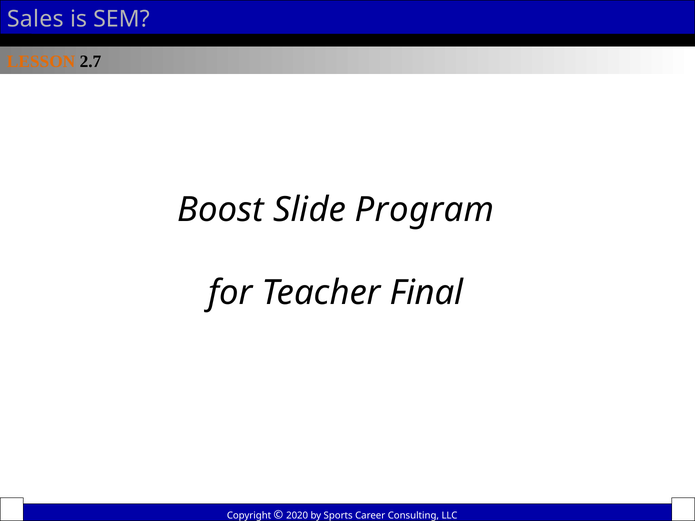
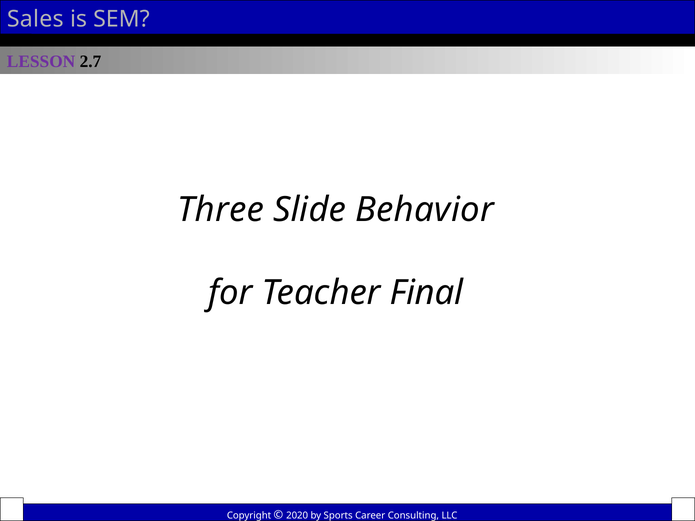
LESSON colour: orange -> purple
Boost: Boost -> Three
Program: Program -> Behavior
